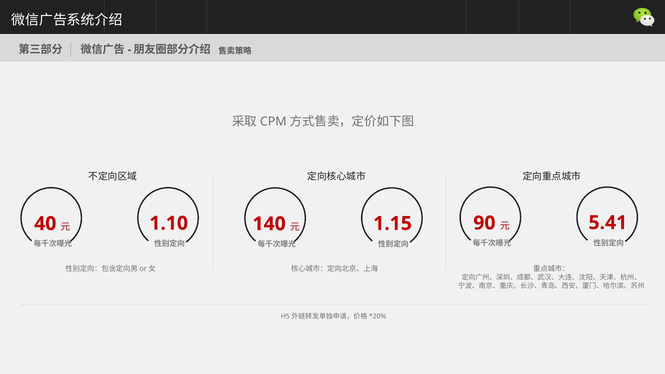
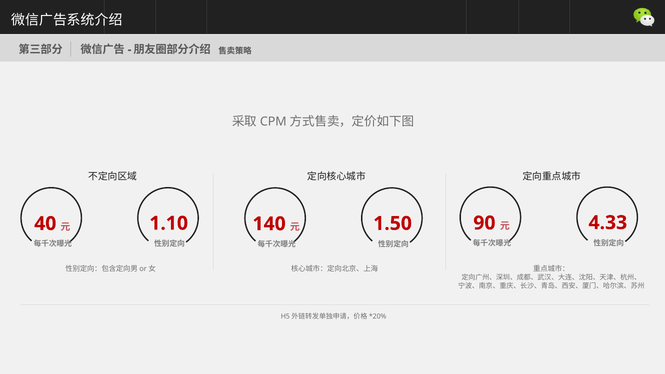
5.41: 5.41 -> 4.33
1.15: 1.15 -> 1.50
